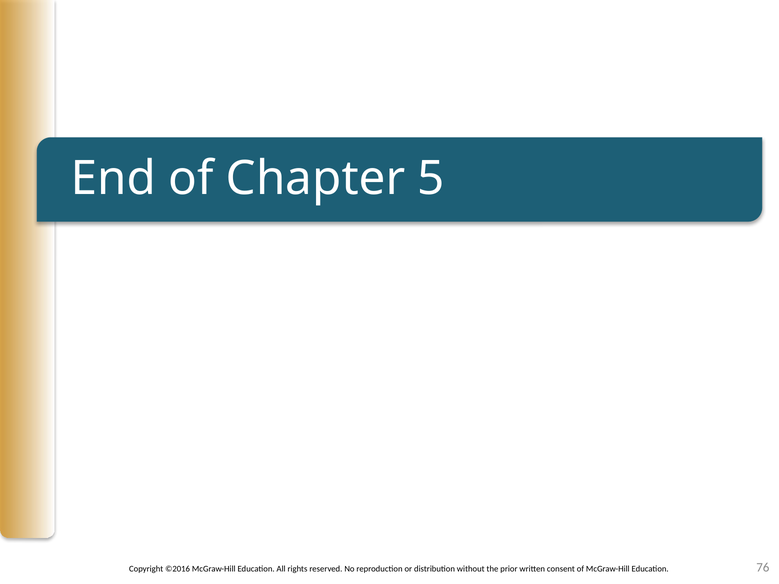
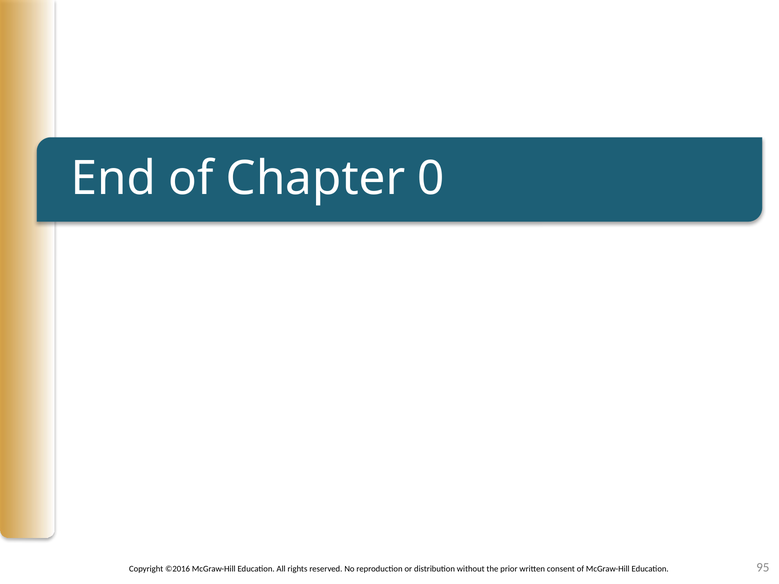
5: 5 -> 0
76: 76 -> 95
